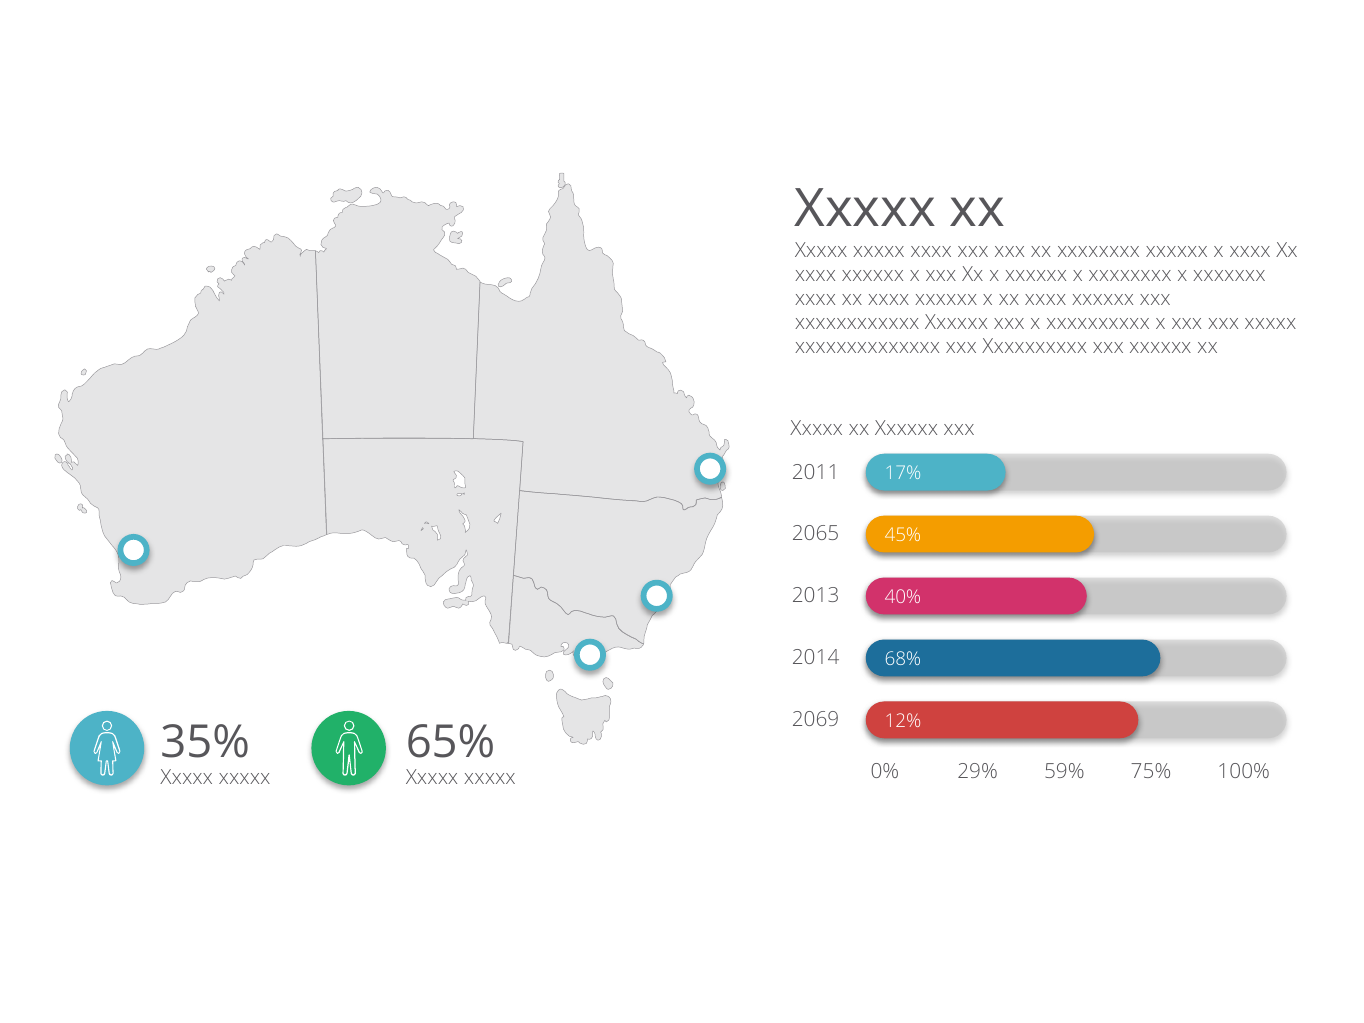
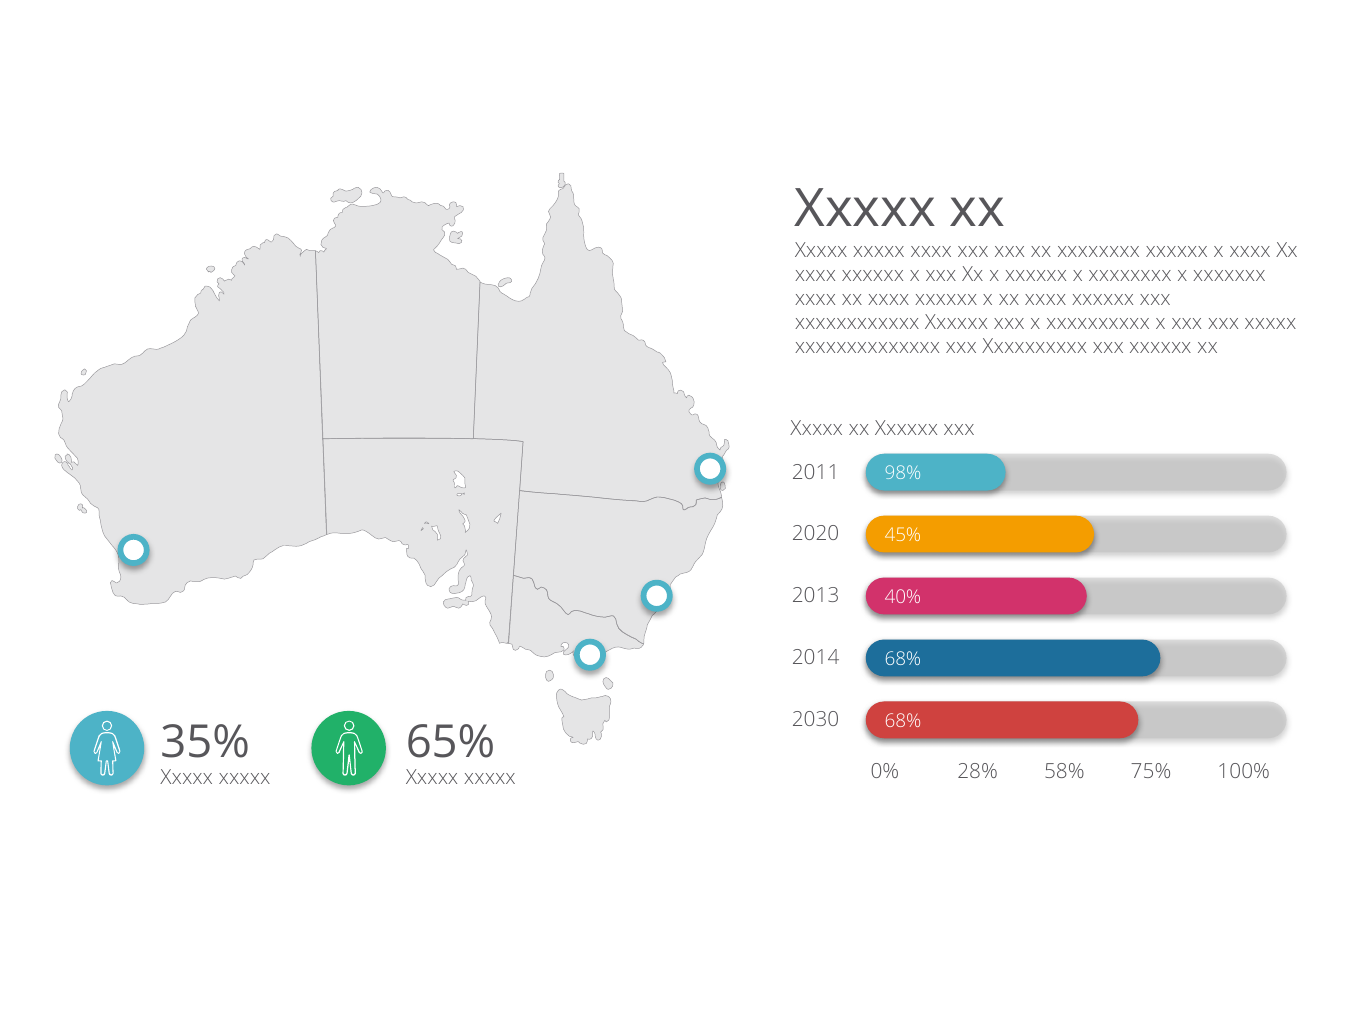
17%: 17% -> 98%
2065: 2065 -> 2020
2069: 2069 -> 2030
12% at (903, 721): 12% -> 68%
29%: 29% -> 28%
59%: 59% -> 58%
